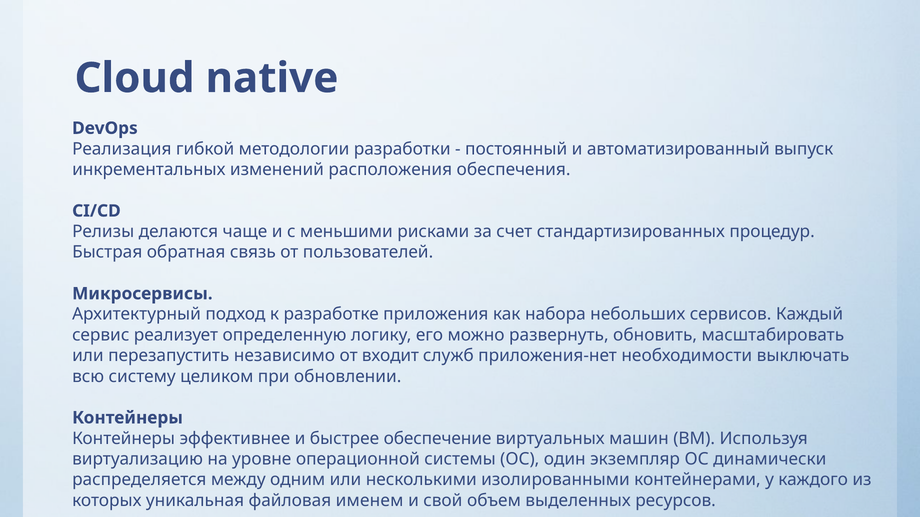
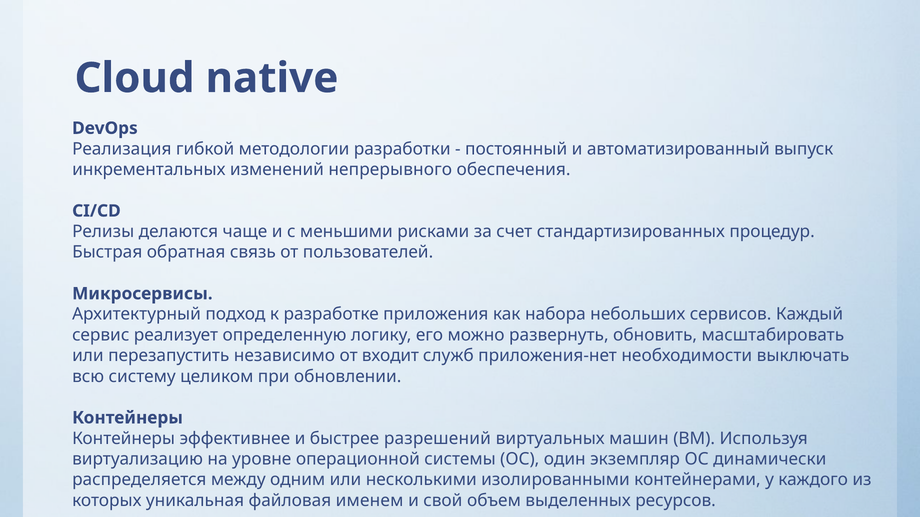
расположения: расположения -> непрерывного
обеспечение: обеспечение -> разрешений
